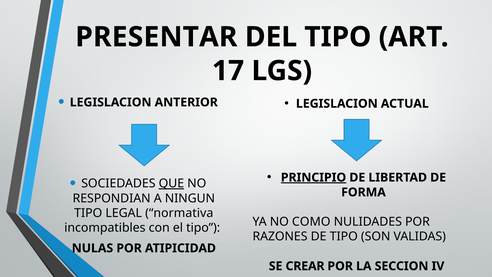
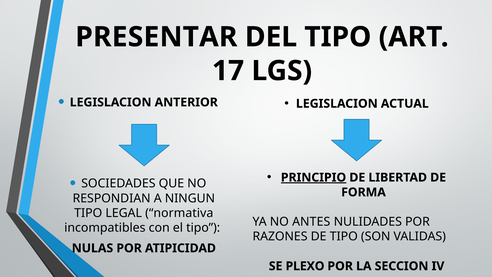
QUE underline: present -> none
COMO: COMO -> ANTES
CREAR: CREAR -> PLEXO
